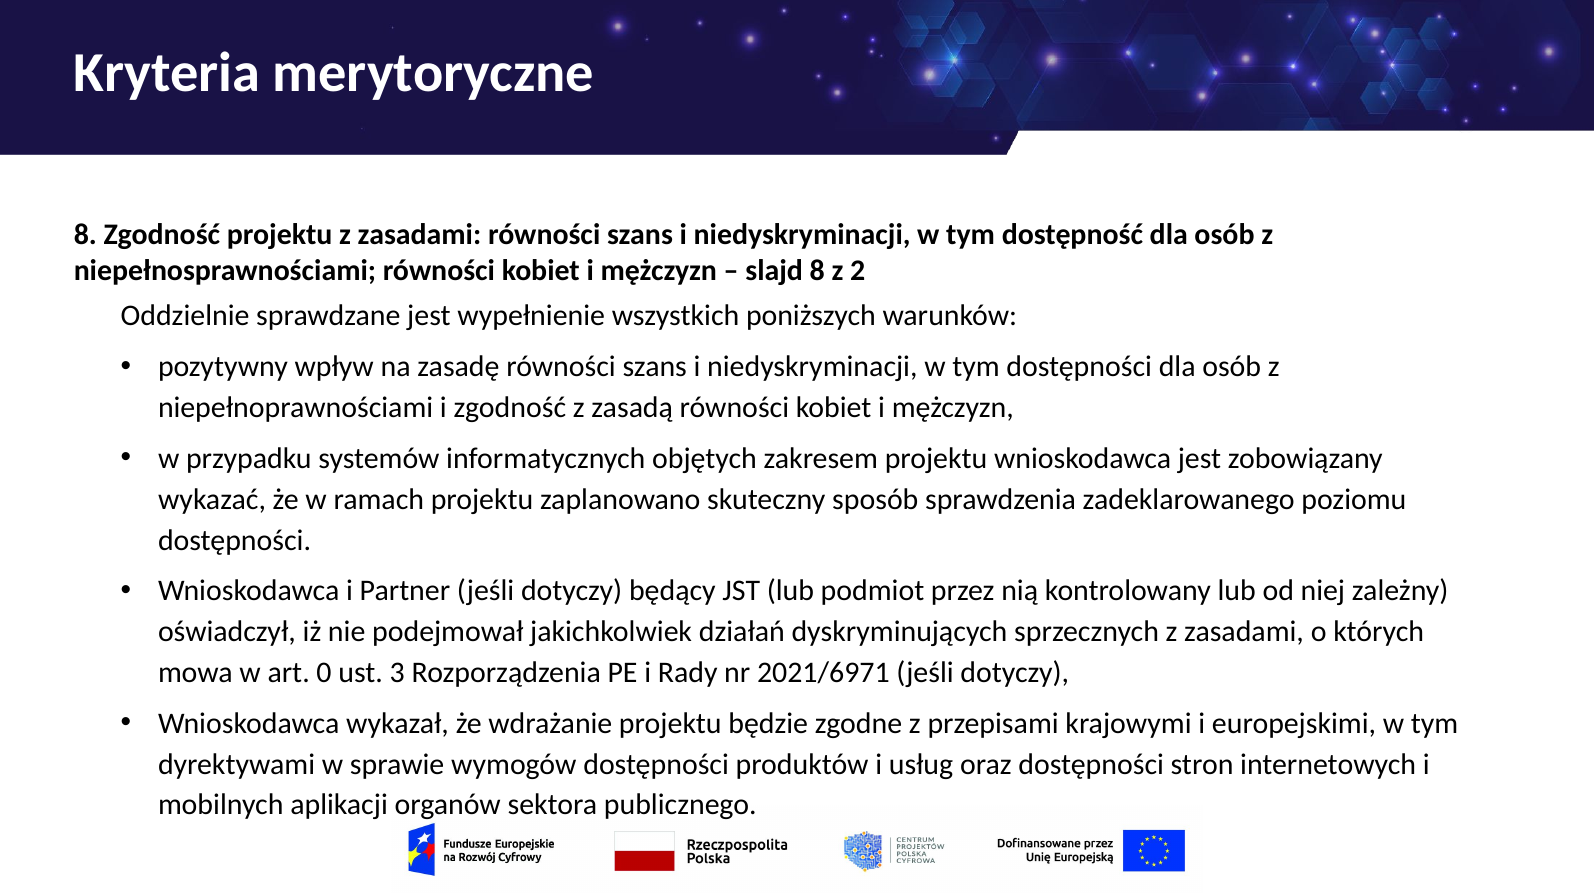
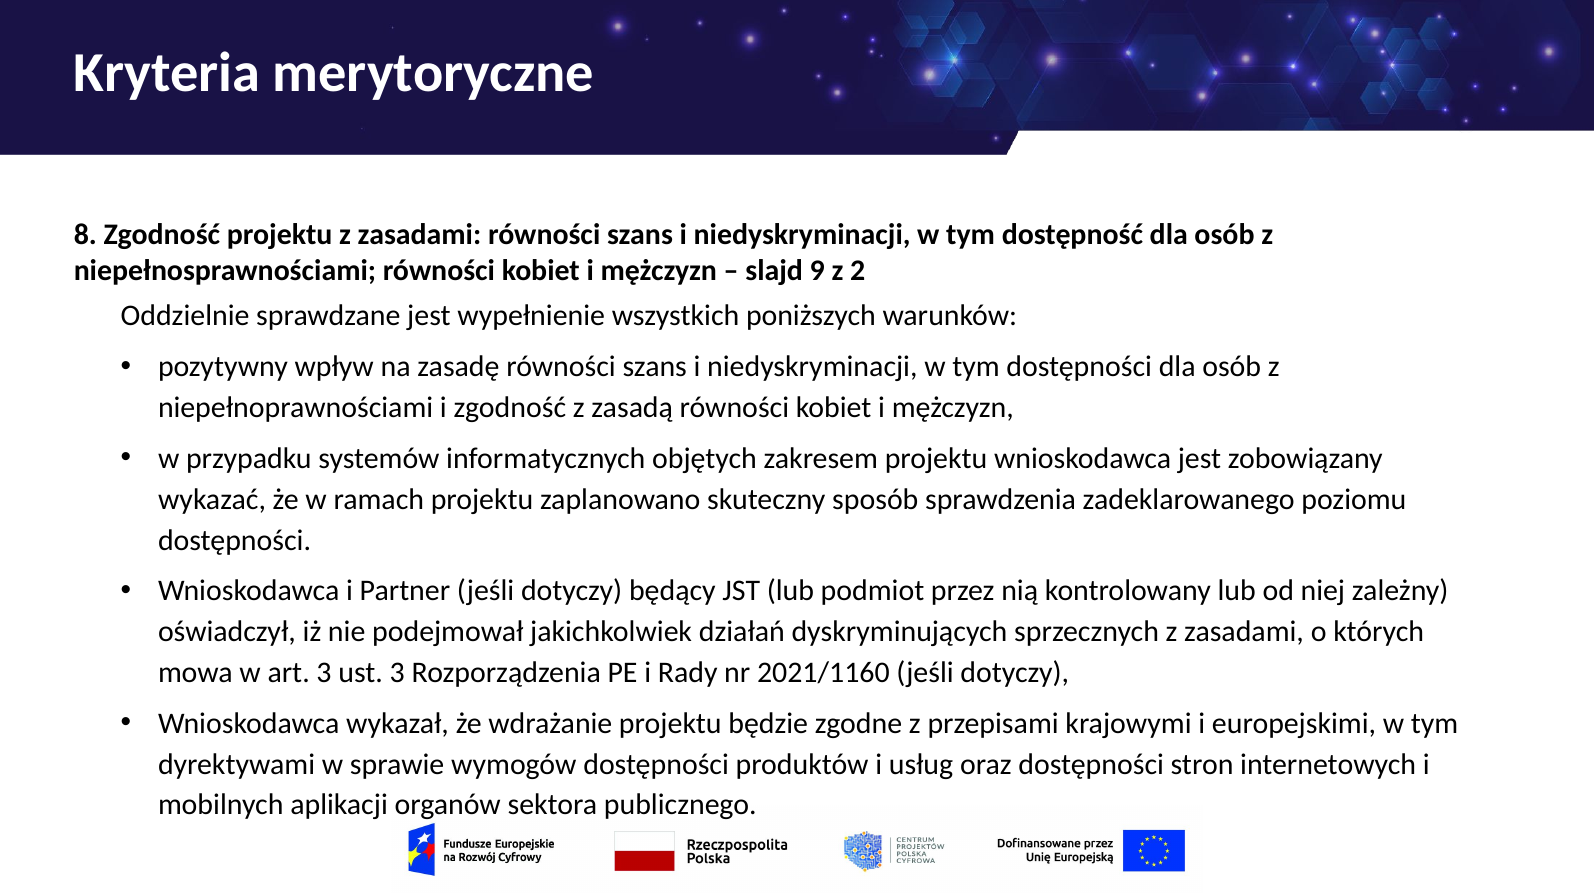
slajd 8: 8 -> 9
art 0: 0 -> 3
2021/6971: 2021/6971 -> 2021/1160
